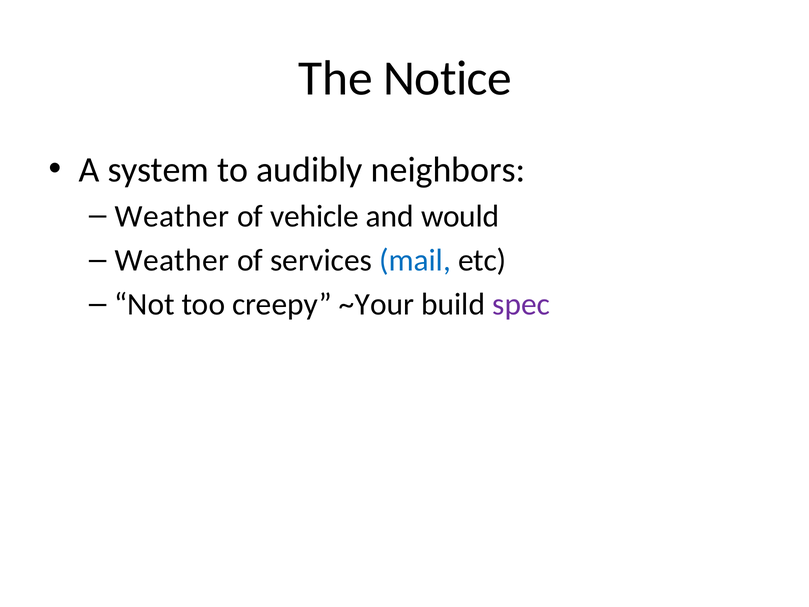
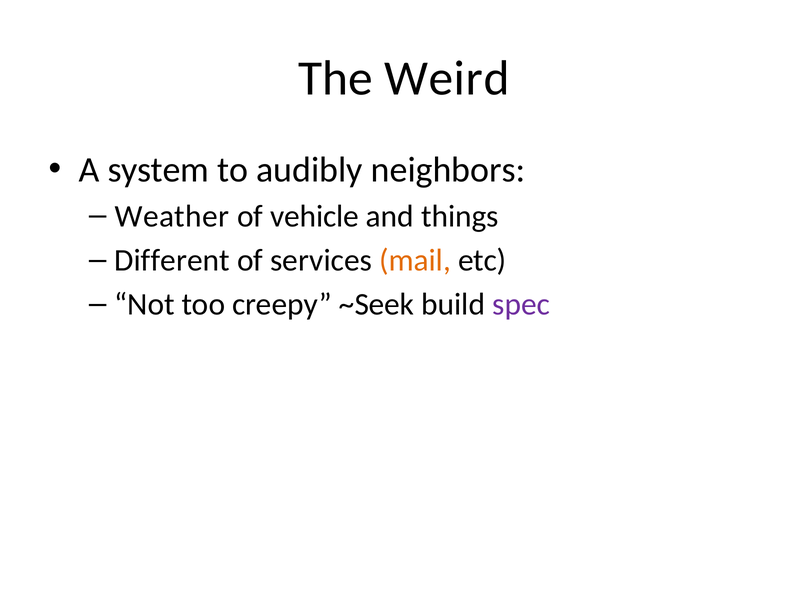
Notice: Notice -> Weird
would: would -> things
Weather at (172, 260): Weather -> Different
mail colour: blue -> orange
~Your: ~Your -> ~Seek
